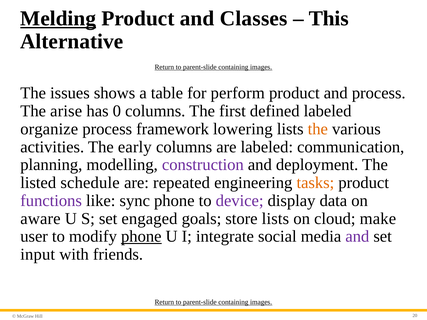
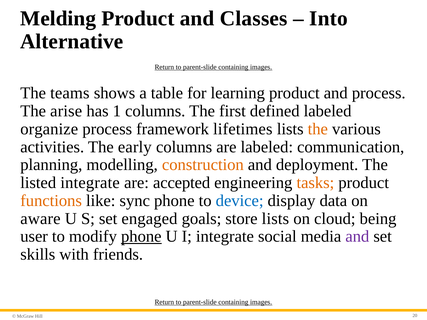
Melding underline: present -> none
This: This -> Into
issues: issues -> teams
perform: perform -> learning
0: 0 -> 1
lowering: lowering -> lifetimes
construction colour: purple -> orange
listed schedule: schedule -> integrate
repeated: repeated -> accepted
functions colour: purple -> orange
device colour: purple -> blue
make: make -> being
input: input -> skills
